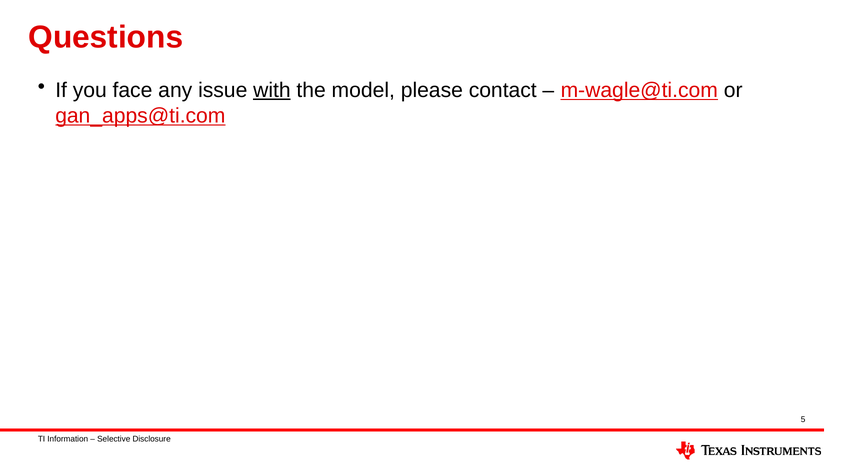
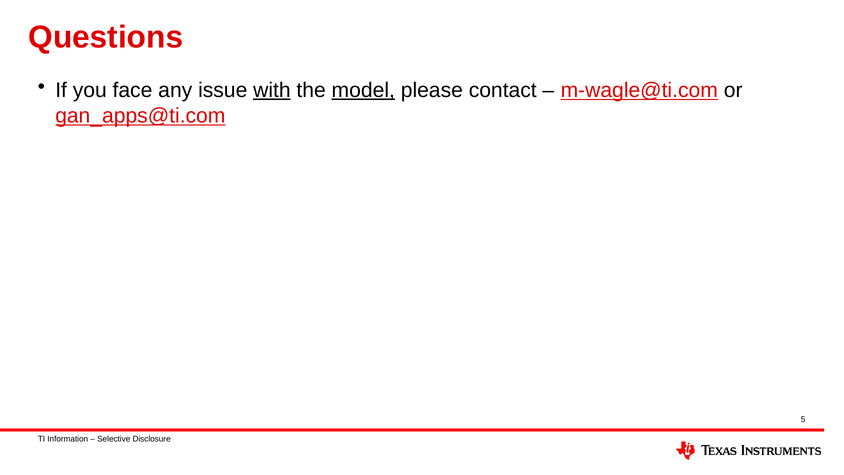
model underline: none -> present
